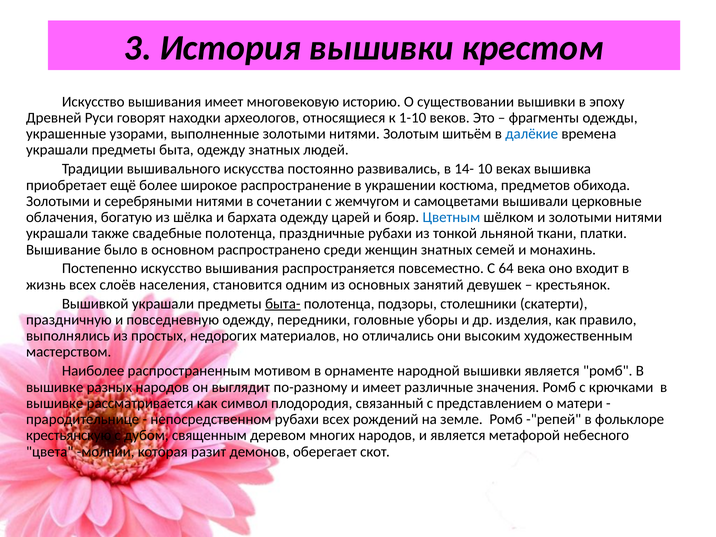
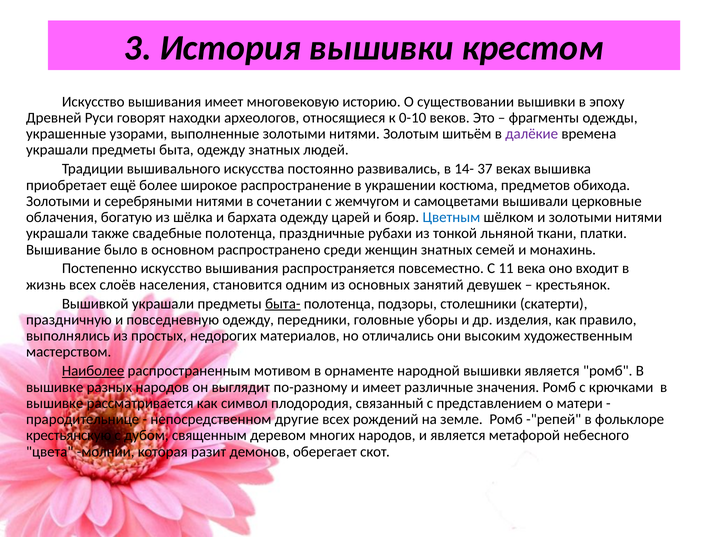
1-10: 1-10 -> 0-10
далёкие colour: blue -> purple
10: 10 -> 37
64: 64 -> 11
Наиболее underline: none -> present
непосредственном рубахи: рубахи -> другие
